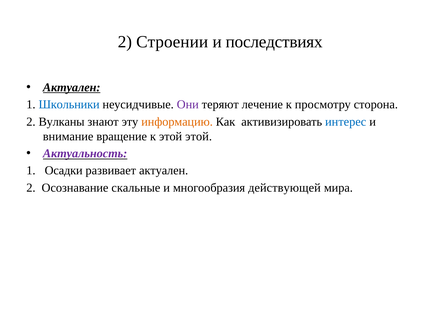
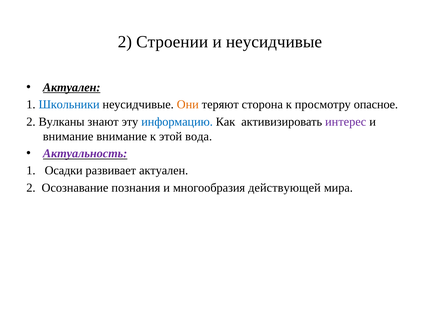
и последствиях: последствиях -> неусидчивые
Они colour: purple -> orange
лечение: лечение -> сторона
сторона: сторона -> опасное
информацию colour: orange -> blue
интерес colour: blue -> purple
внимание вращение: вращение -> внимание
этой этой: этой -> вода
скальные: скальные -> познания
